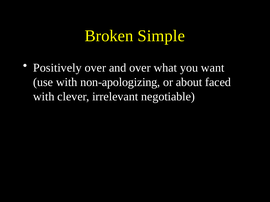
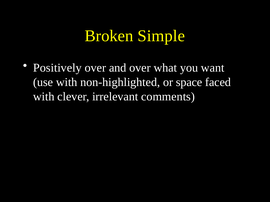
non-apologizing: non-apologizing -> non-highlighted
about: about -> space
negotiable: negotiable -> comments
